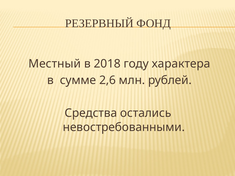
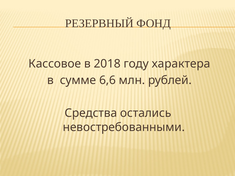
Местный: Местный -> Кассовое
2,6: 2,6 -> 6,6
